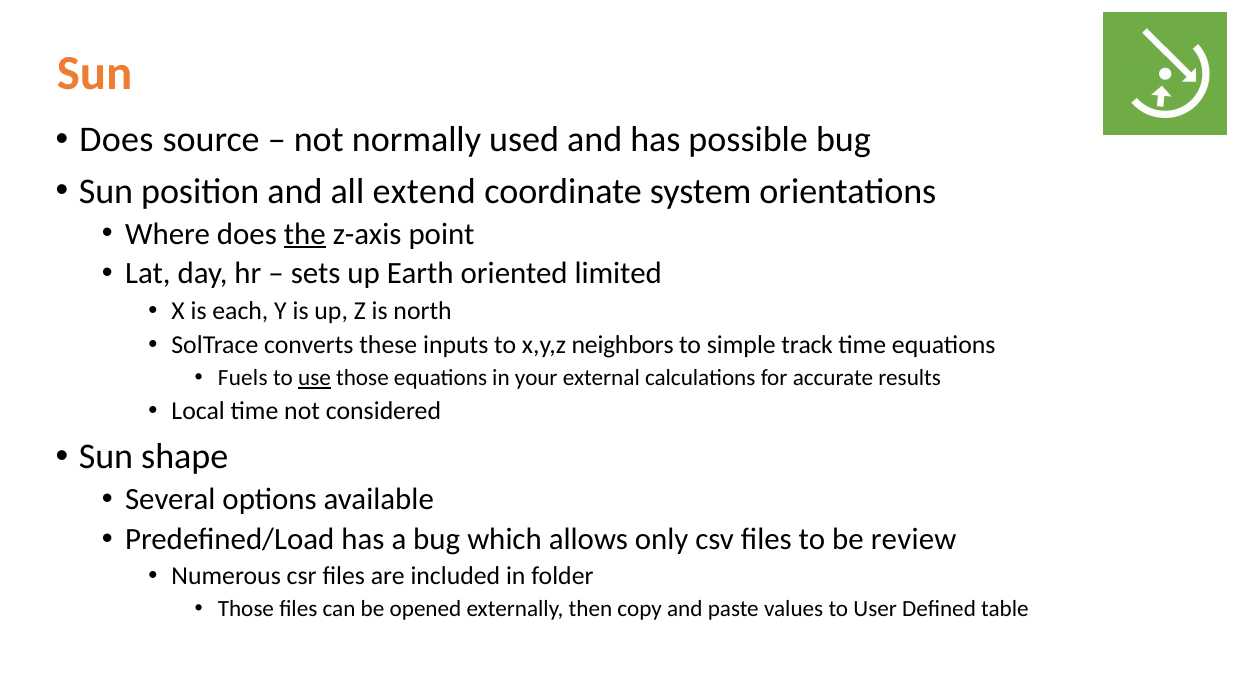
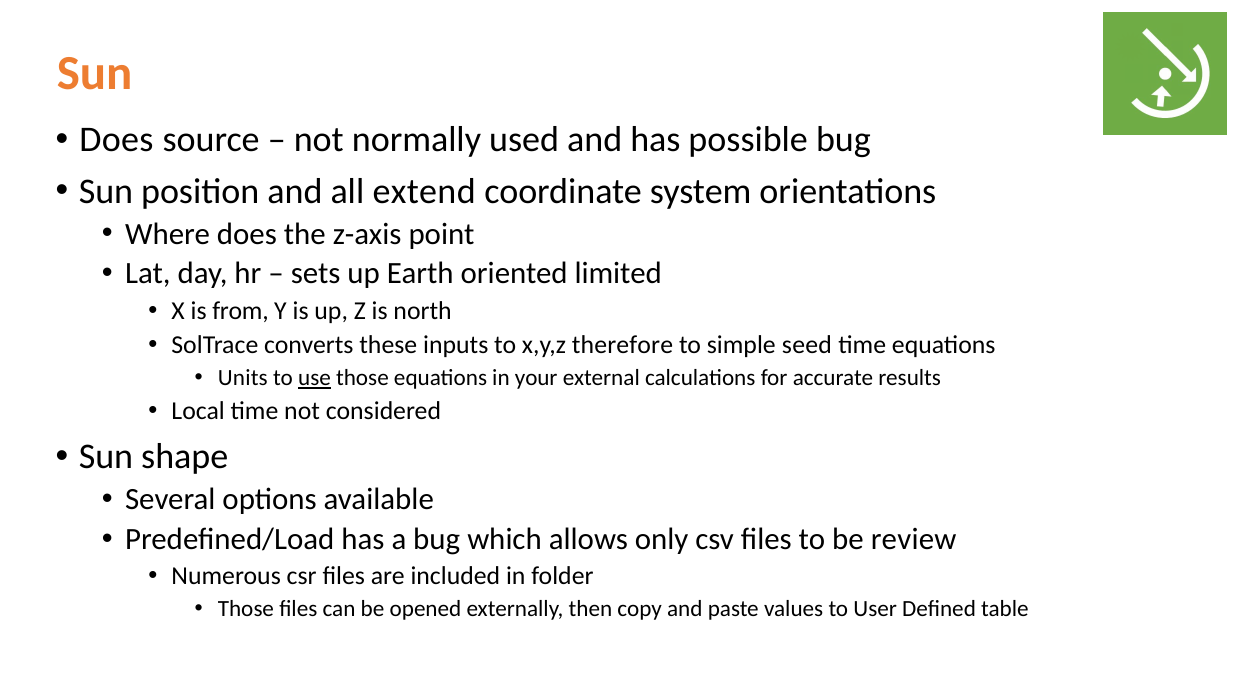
the underline: present -> none
each: each -> from
neighbors: neighbors -> therefore
track: track -> seed
Fuels: Fuels -> Units
